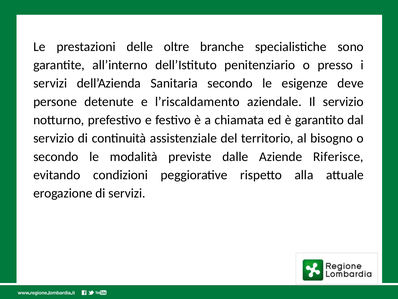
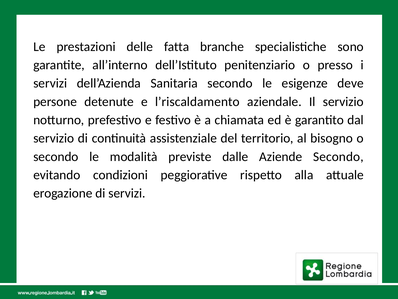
oltre: oltre -> fatta
Aziende Riferisce: Riferisce -> Secondo
